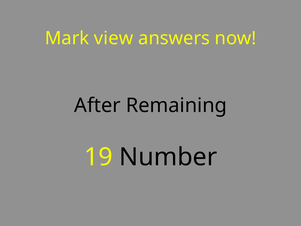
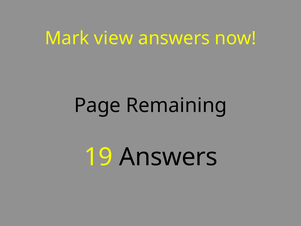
After: After -> Page
19 Number: Number -> Answers
